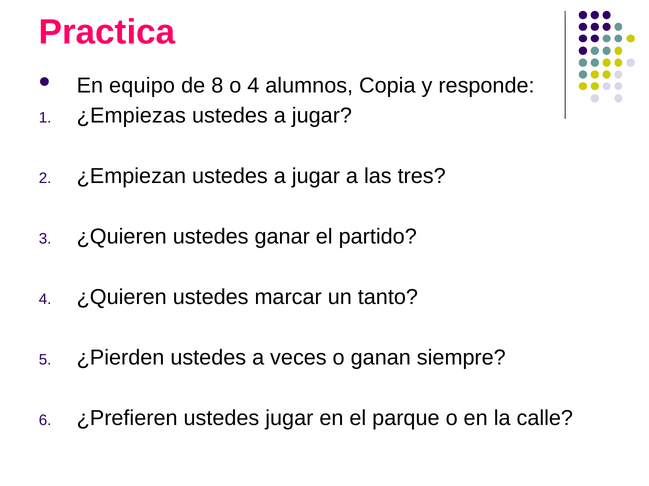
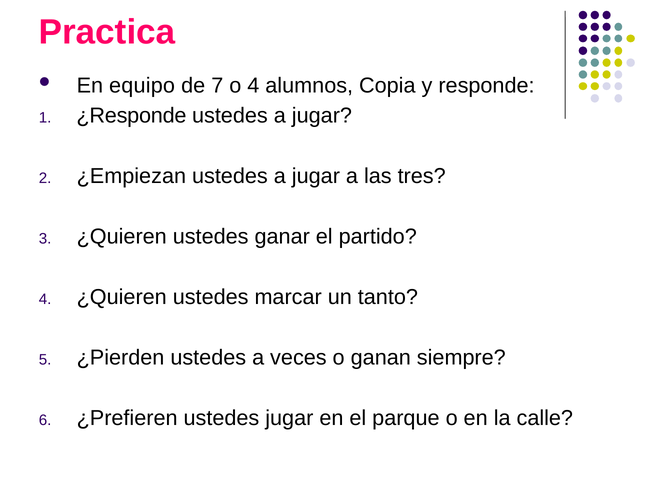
8: 8 -> 7
¿Empiezas: ¿Empiezas -> ¿Responde
